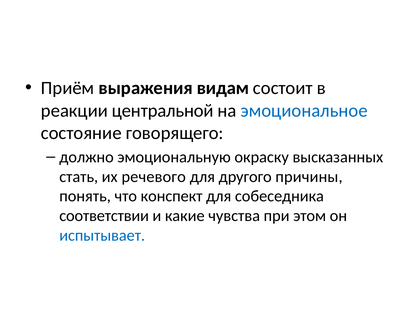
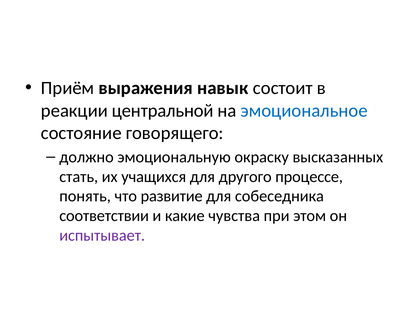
видам: видам -> навык
речевого: речевого -> учащихся
причины: причины -> процессе
конспект: конспект -> развитие
испытывает colour: blue -> purple
